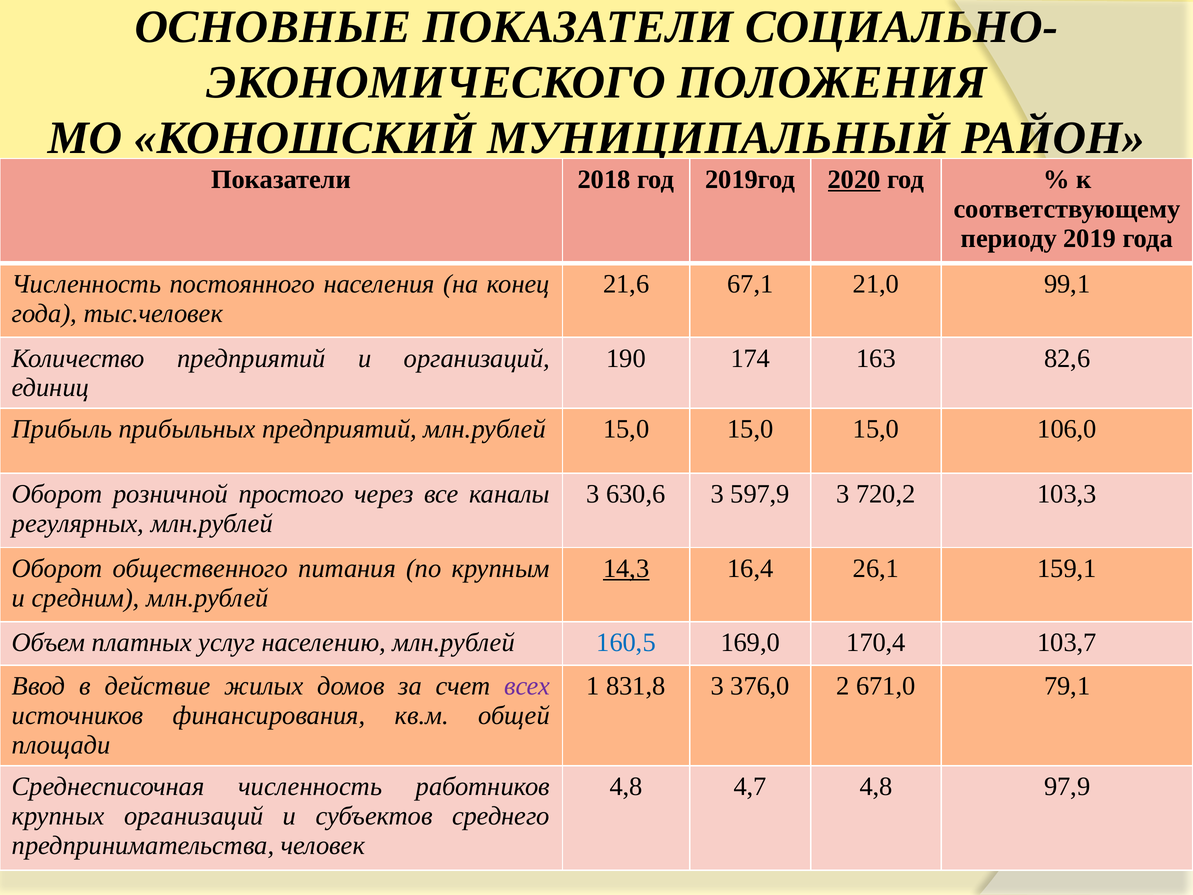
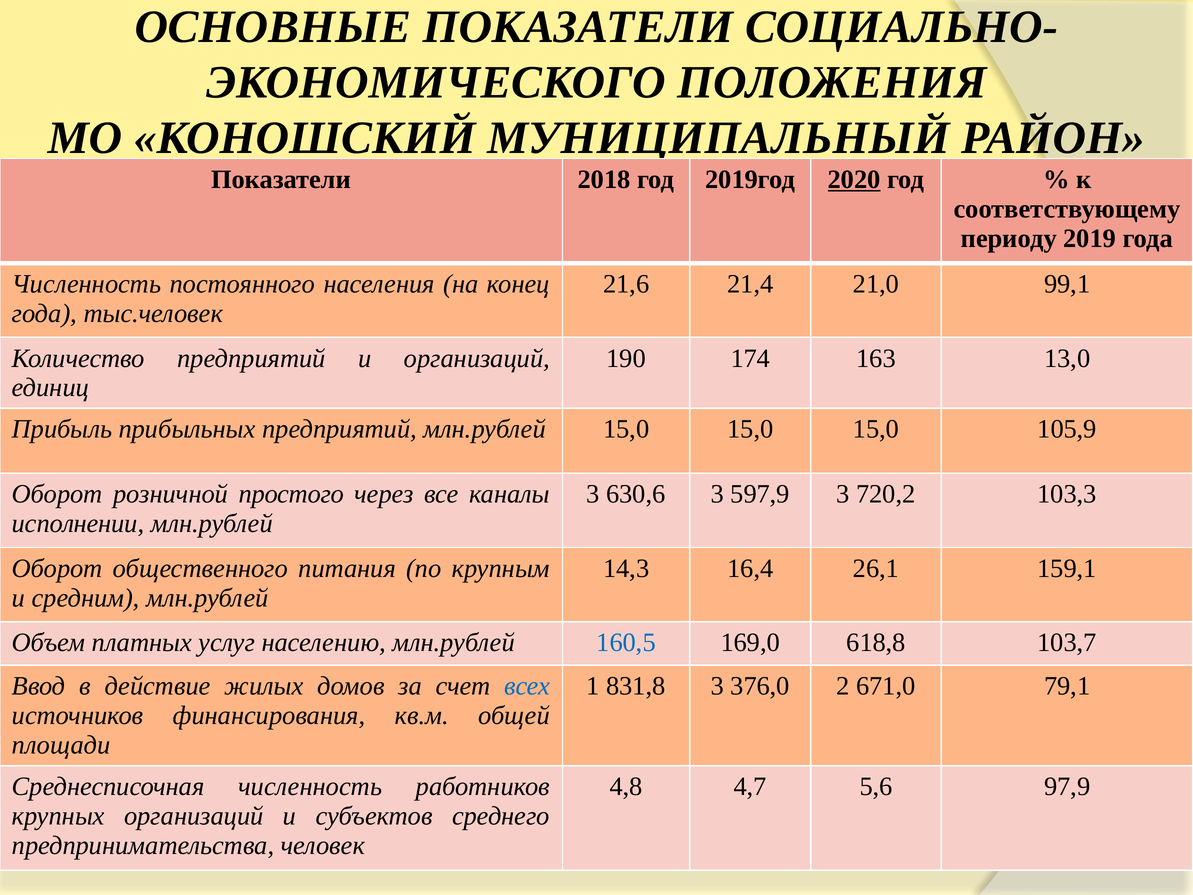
67,1: 67,1 -> 21,4
82,6: 82,6 -> 13,0
106,0: 106,0 -> 105,9
регулярных: регулярных -> исполнении
14,3 underline: present -> none
170,4: 170,4 -> 618,8
всех colour: purple -> blue
4,7 4,8: 4,8 -> 5,6
